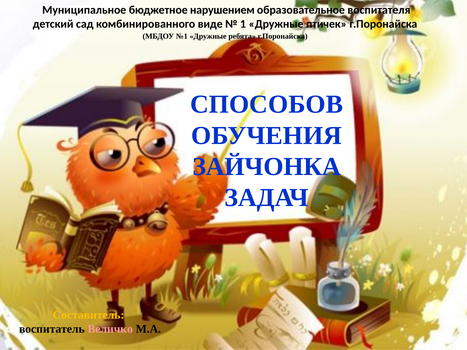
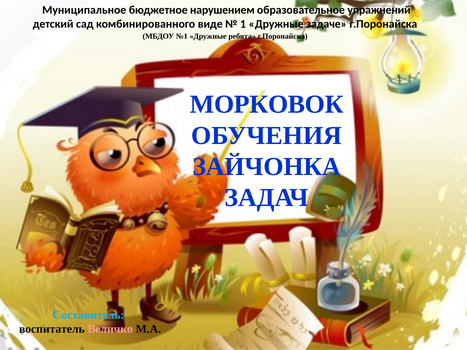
воспитателя: воспитателя -> упражнений
птичек: птичек -> задаче
СПОСОБОВ: СПОСОБОВ -> МОРКОВОК
Составитель colour: yellow -> light blue
